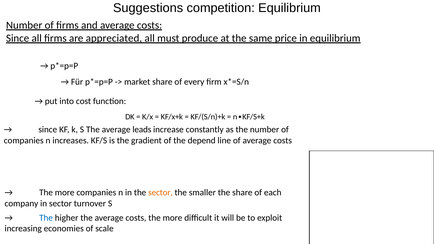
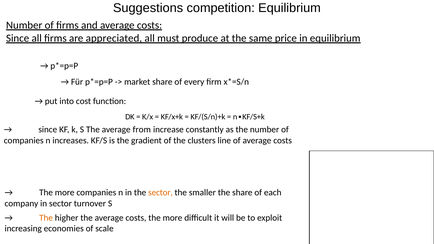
leads: leads -> from
depend: depend -> clusters
The at (46, 218) colour: blue -> orange
